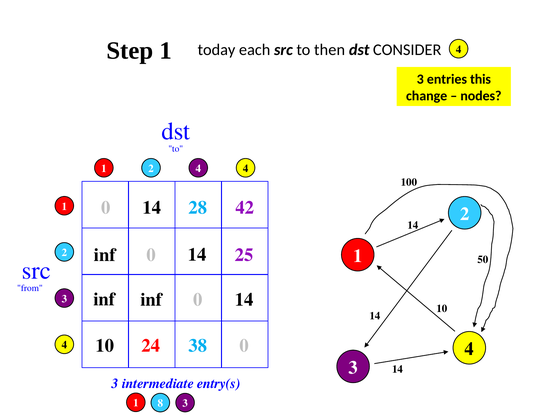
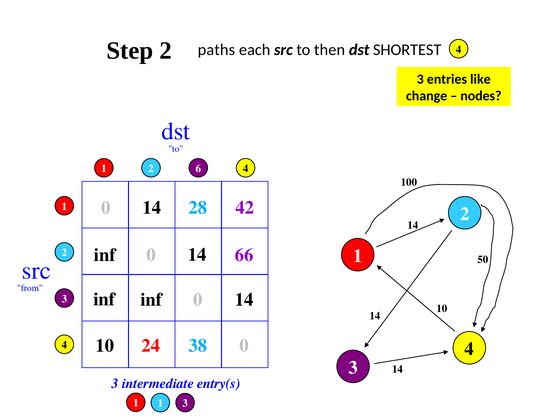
Step 1: 1 -> 2
today: today -> paths
CONSIDER: CONSIDER -> SHORTEST
this: this -> like
2 4: 4 -> 6
25: 25 -> 66
1 8: 8 -> 1
